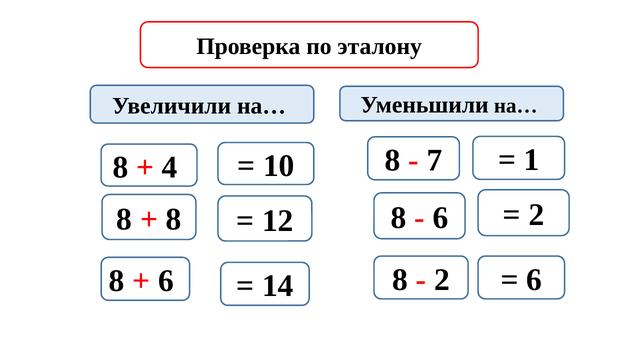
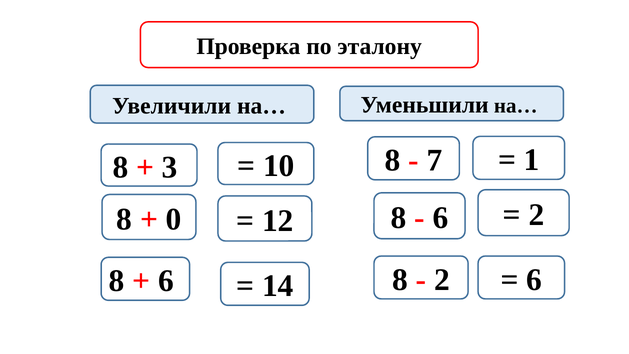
4: 4 -> 3
8 at (174, 219): 8 -> 0
